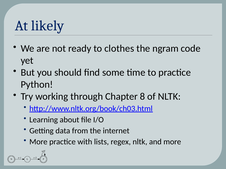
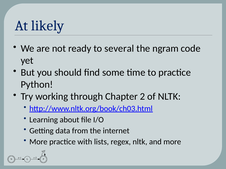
clothes: clothes -> several
8: 8 -> 2
